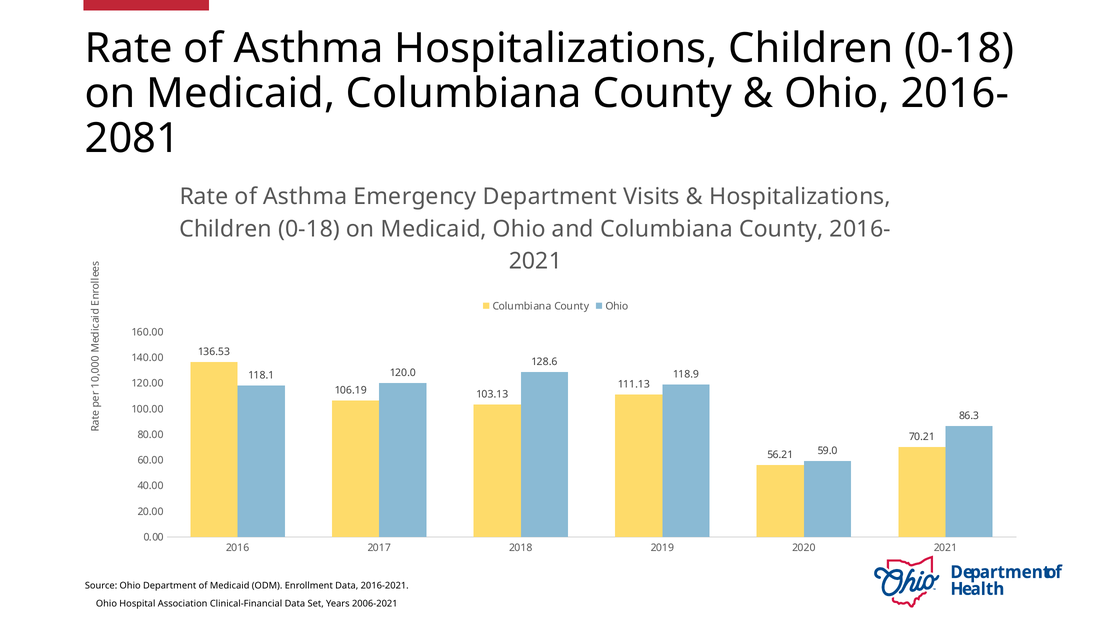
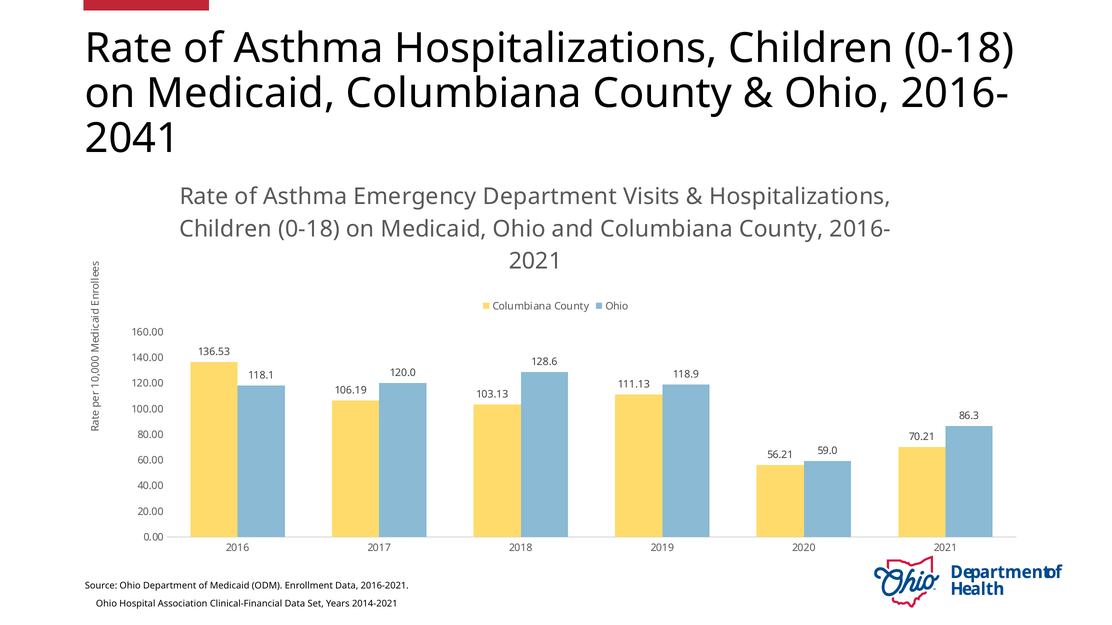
2081: 2081 -> 2041
2006-2021: 2006-2021 -> 2014-2021
